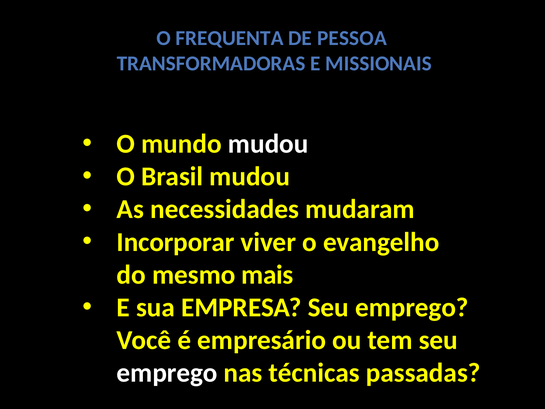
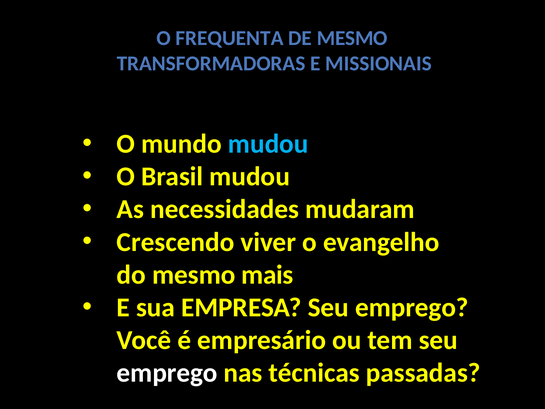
DE PESSOA: PESSOA -> MESMO
mudou at (268, 144) colour: white -> light blue
Incorporar: Incorporar -> Crescendo
